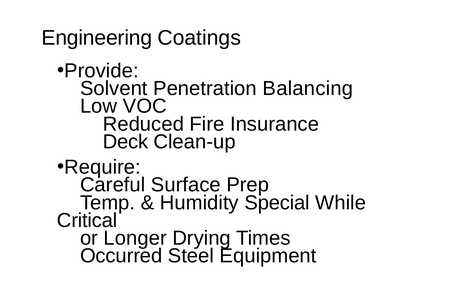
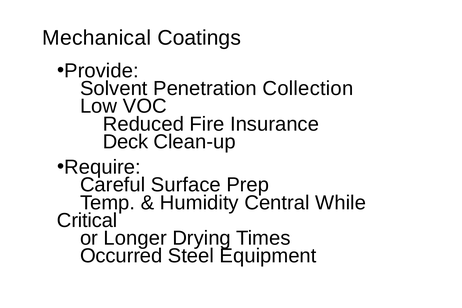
Engineering: Engineering -> Mechanical
Balancing: Balancing -> Collection
Special: Special -> Central
